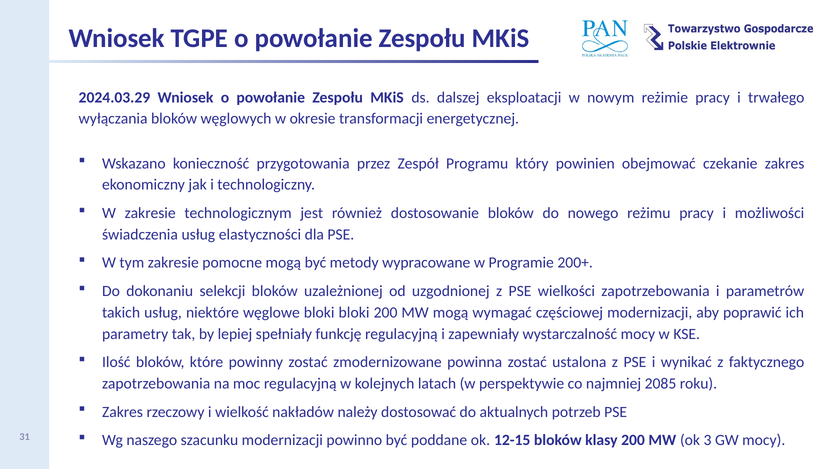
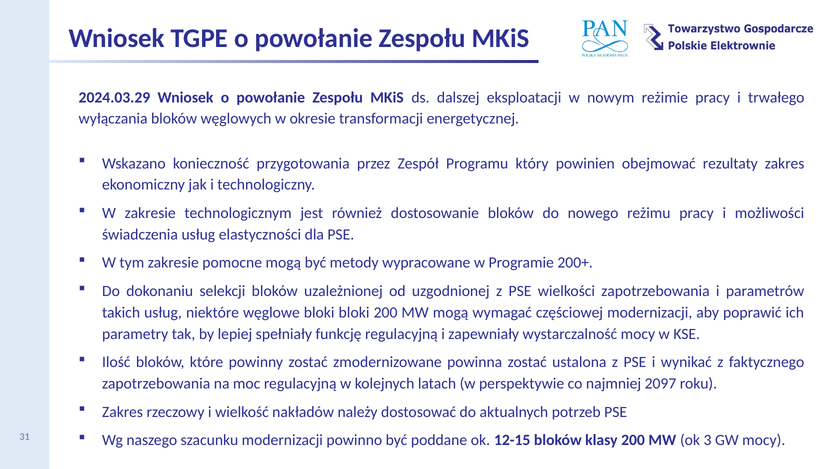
czekanie: czekanie -> rezultaty
2085: 2085 -> 2097
